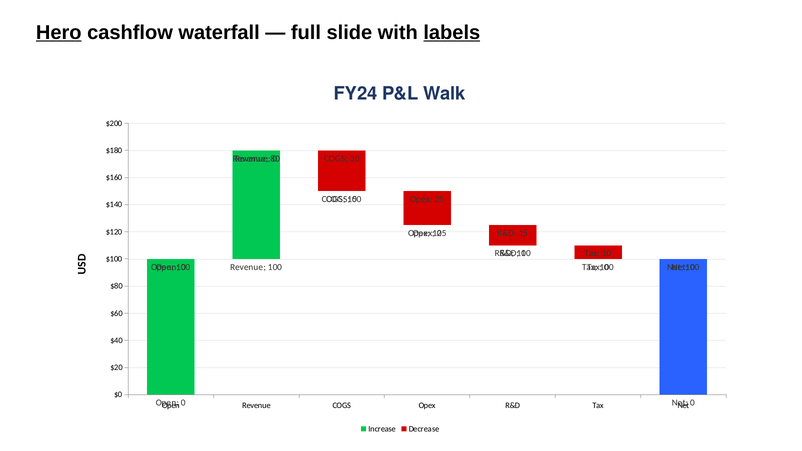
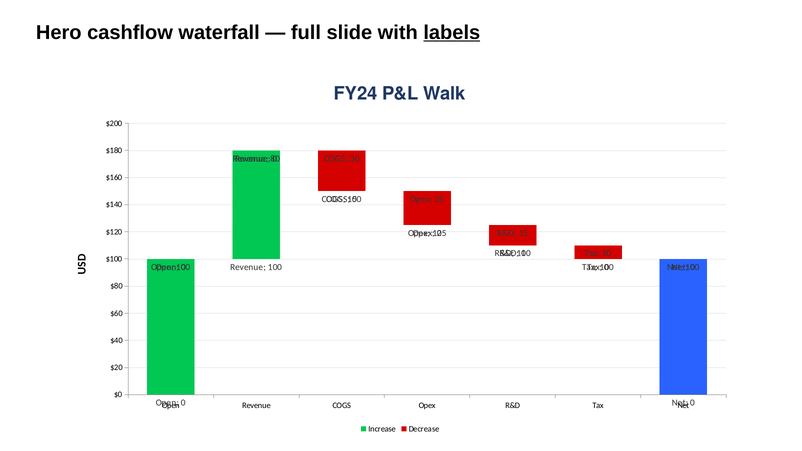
Hero underline: present -> none
